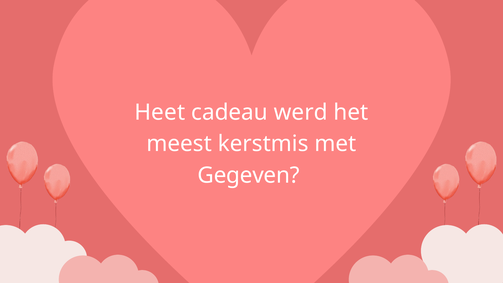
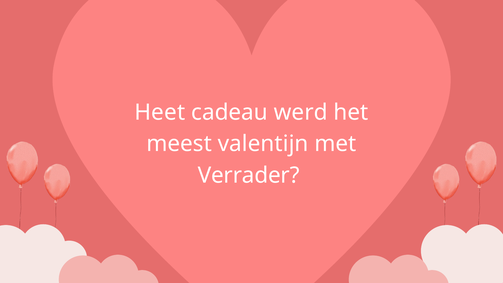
kerstmis: kerstmis -> valentijn
Gegeven: Gegeven -> Verrader
